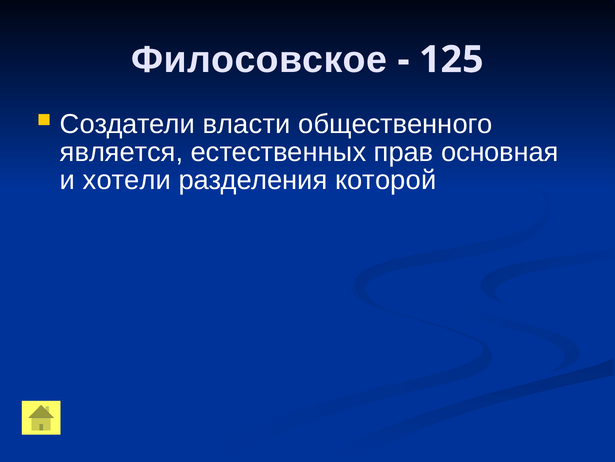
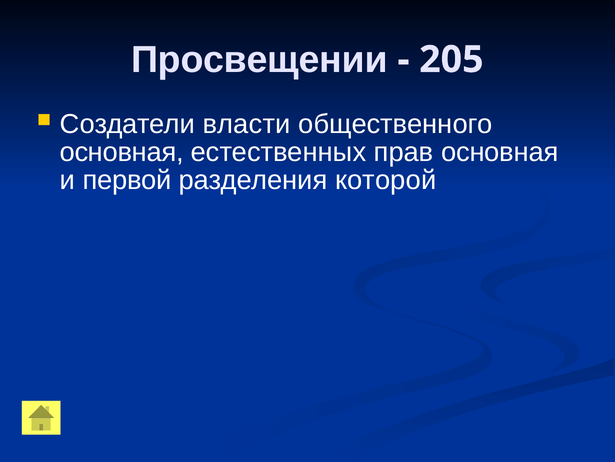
Филосовское: Филосовское -> Просвещении
125: 125 -> 205
является at (122, 152): является -> основная
хотели: хотели -> первой
